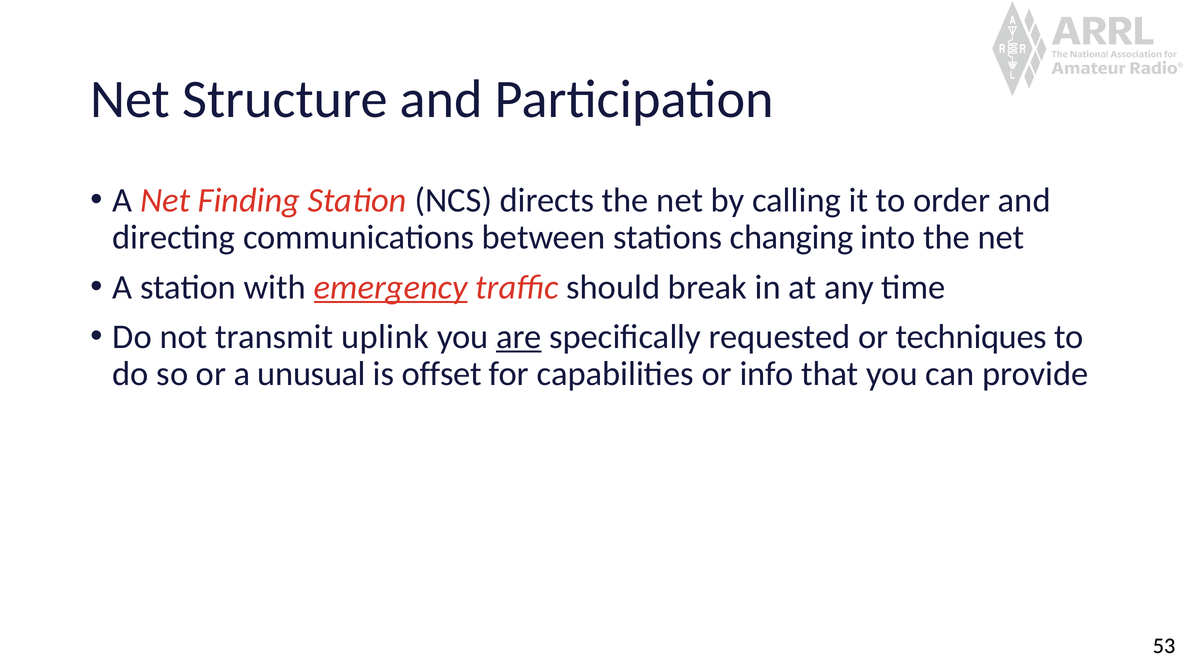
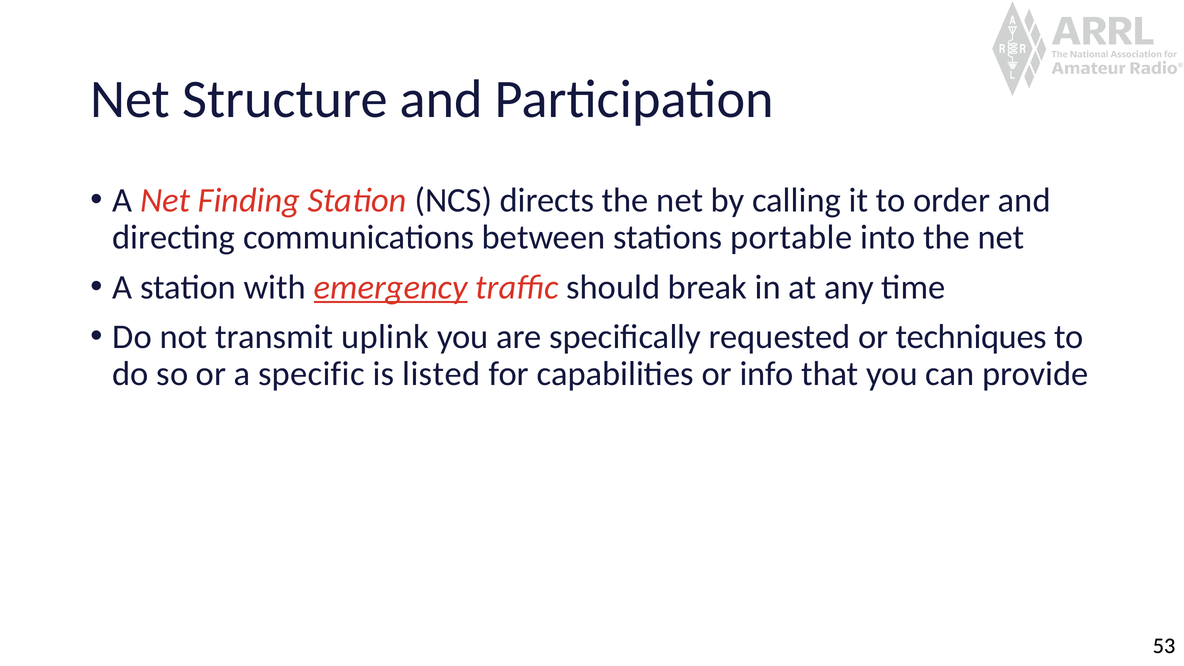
changing: changing -> portable
are underline: present -> none
unusual: unusual -> specific
offset: offset -> listed
